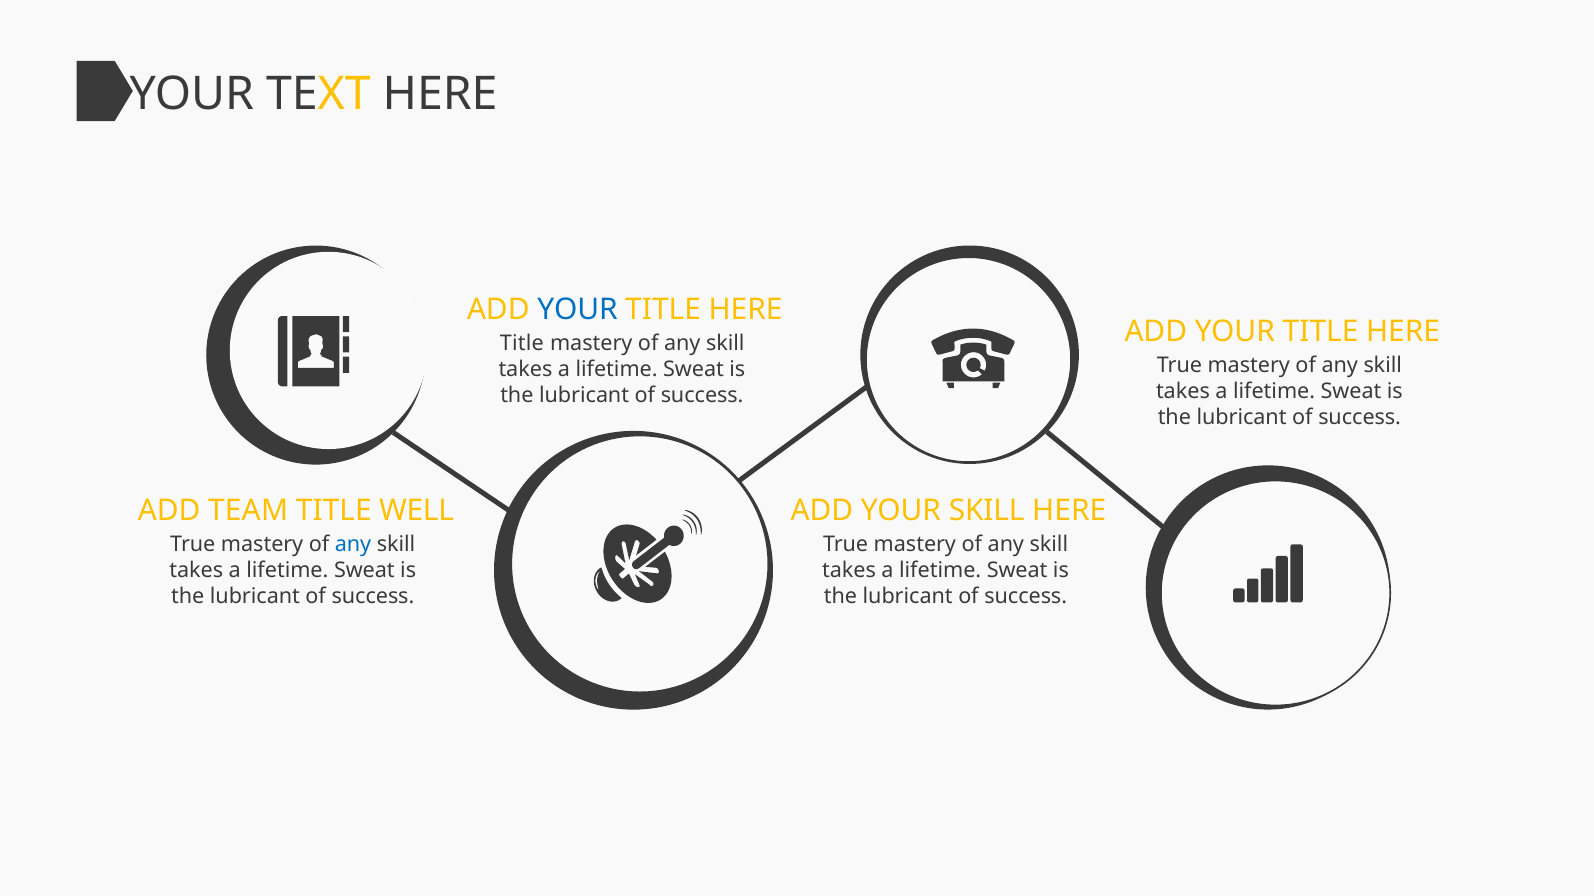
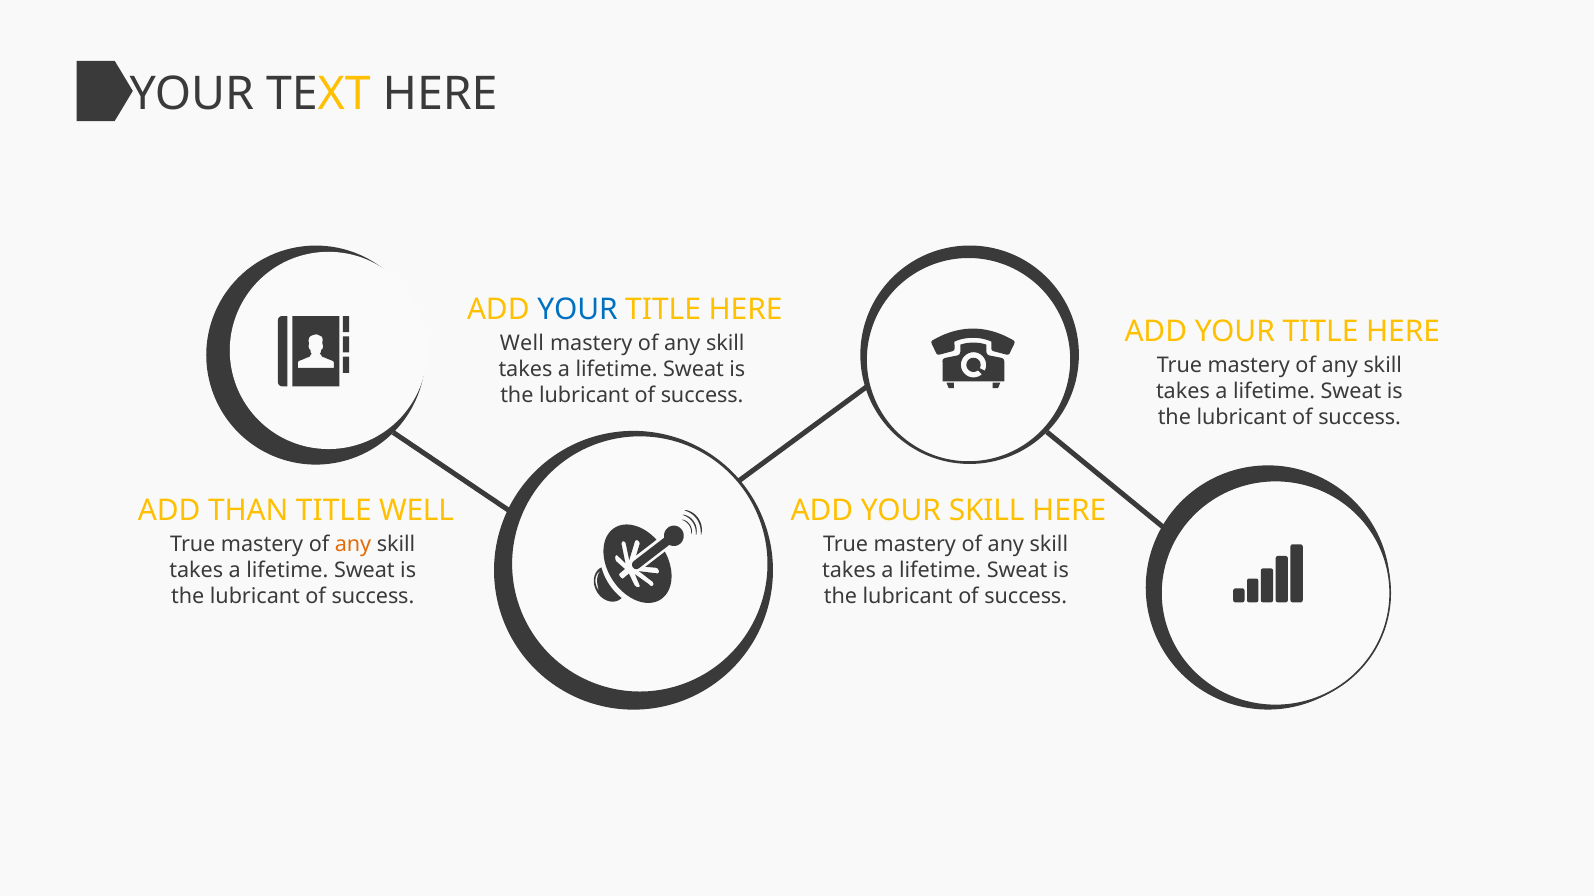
Title at (522, 343): Title -> Well
TEAM: TEAM -> THAN
any at (353, 544) colour: blue -> orange
